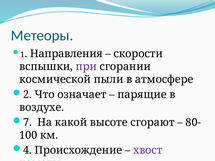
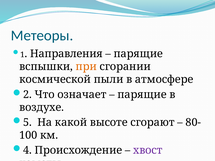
скорости at (138, 54): скорости -> парящие
при colour: purple -> orange
7: 7 -> 5
